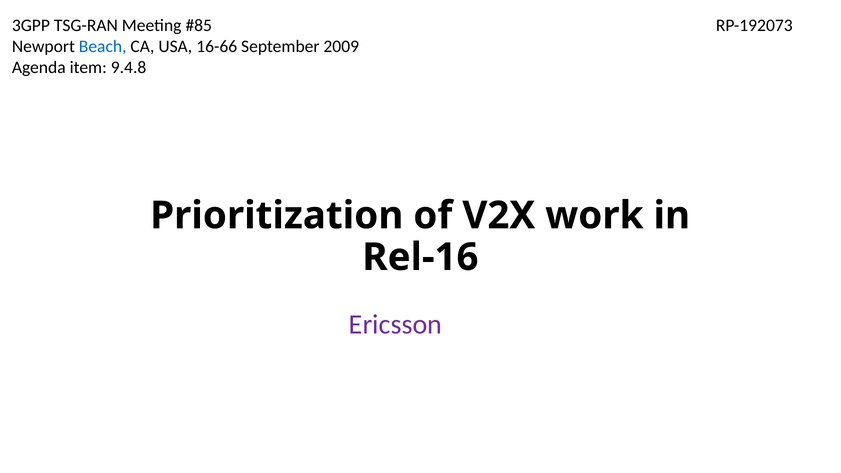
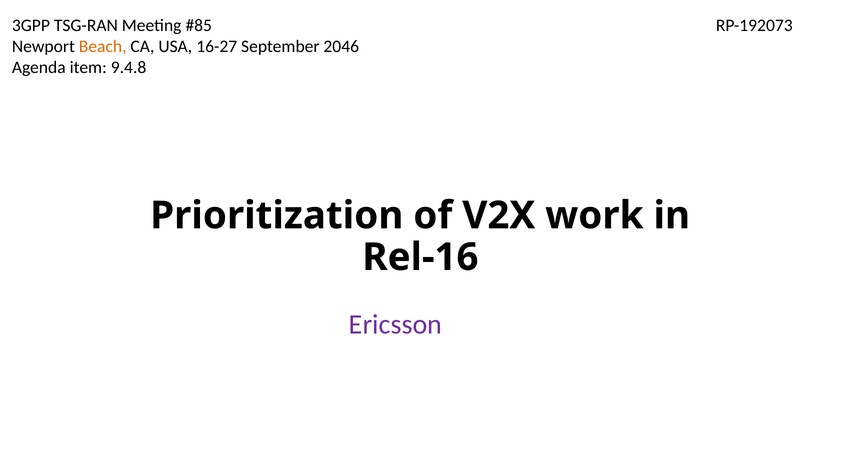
Beach colour: blue -> orange
16-66: 16-66 -> 16-27
2009: 2009 -> 2046
